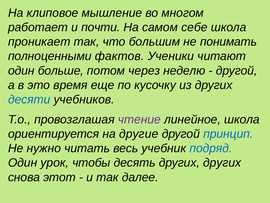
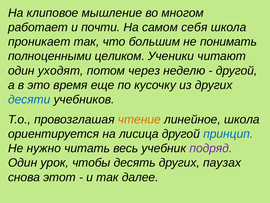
себе: себе -> себя
фактов: фактов -> целиком
больше: больше -> уходят
чтение colour: purple -> orange
другие: другие -> лисица
подряд colour: blue -> purple
других других: других -> паузах
